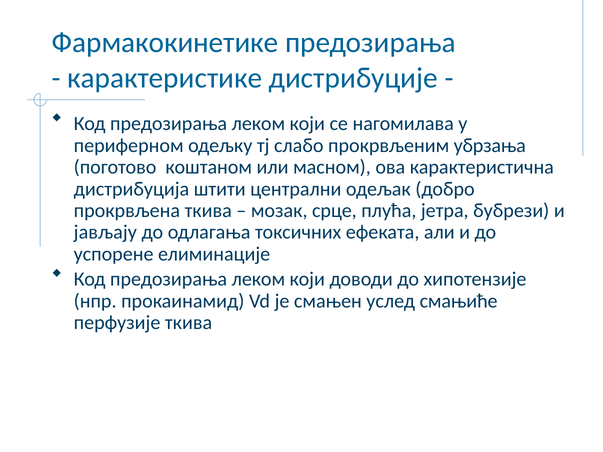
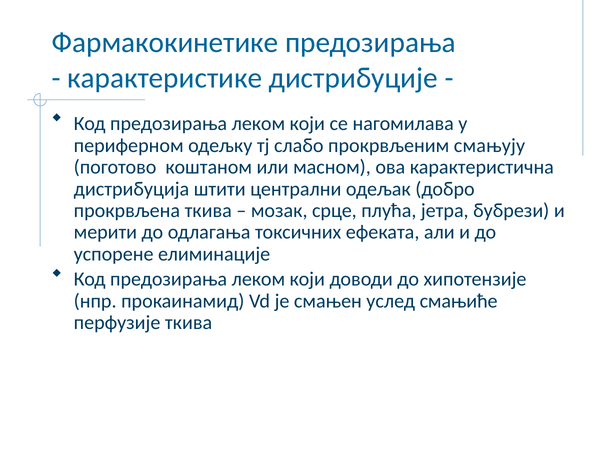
убрзања: убрзања -> смањују
јављају: јављају -> мерити
